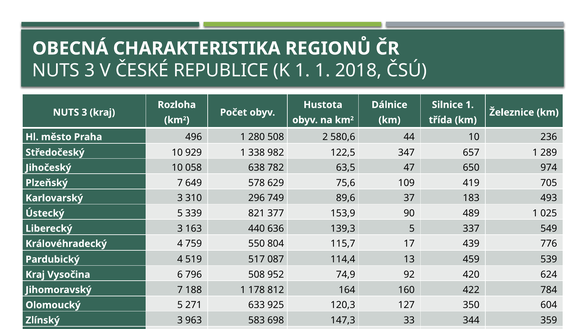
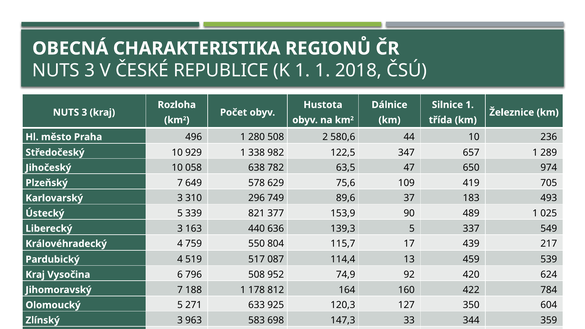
776: 776 -> 217
